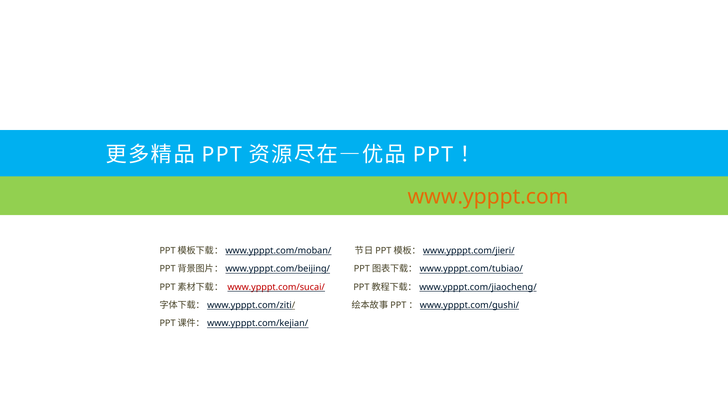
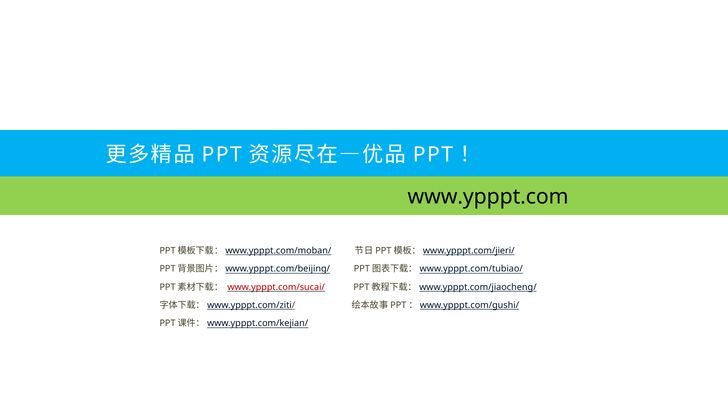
www.ypppt.com colour: orange -> black
